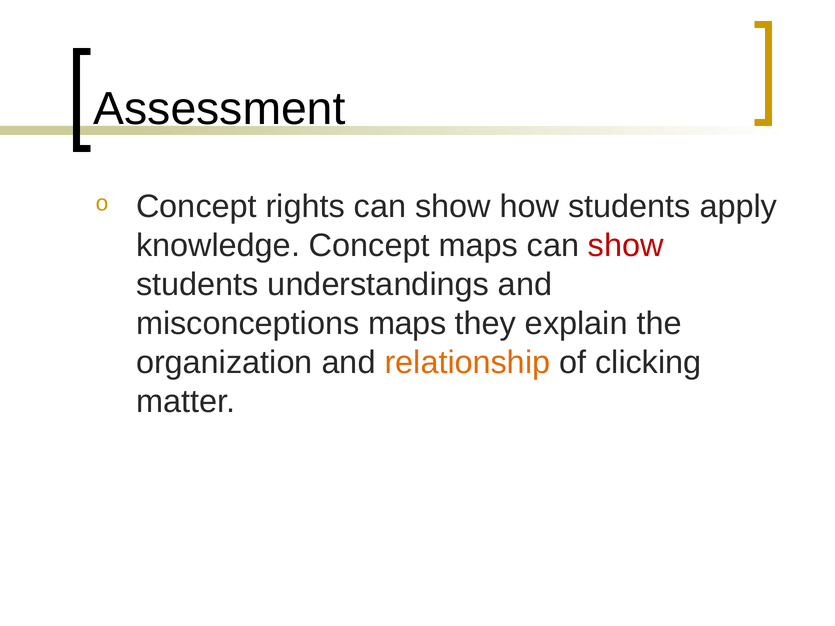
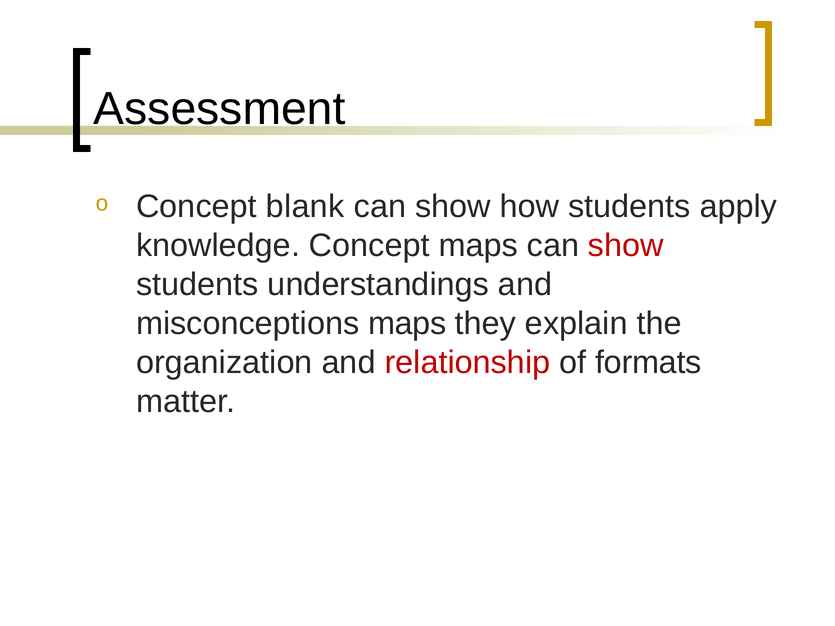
rights: rights -> blank
relationship colour: orange -> red
clicking: clicking -> formats
